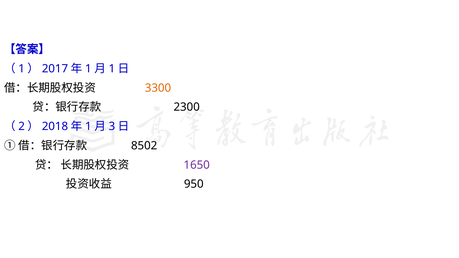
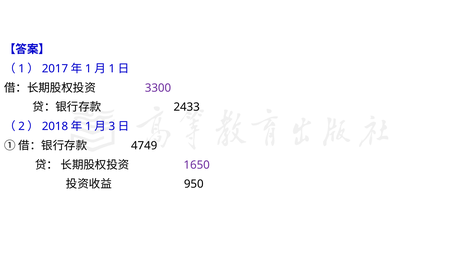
3300 colour: orange -> purple
2300: 2300 -> 2433
8502: 8502 -> 4749
